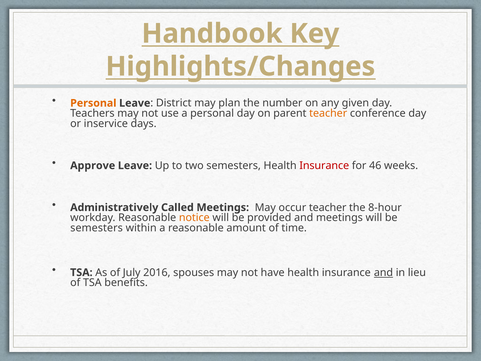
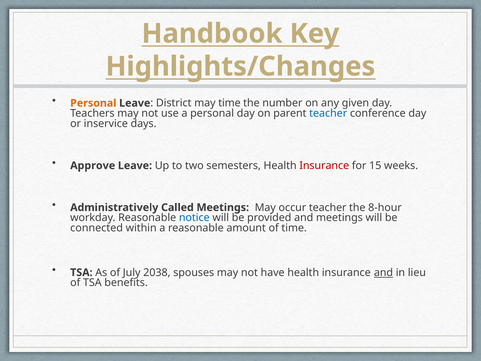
may plan: plan -> time
teacher at (328, 113) colour: orange -> blue
46: 46 -> 15
notice colour: orange -> blue
semesters at (97, 228): semesters -> connected
2016: 2016 -> 2038
